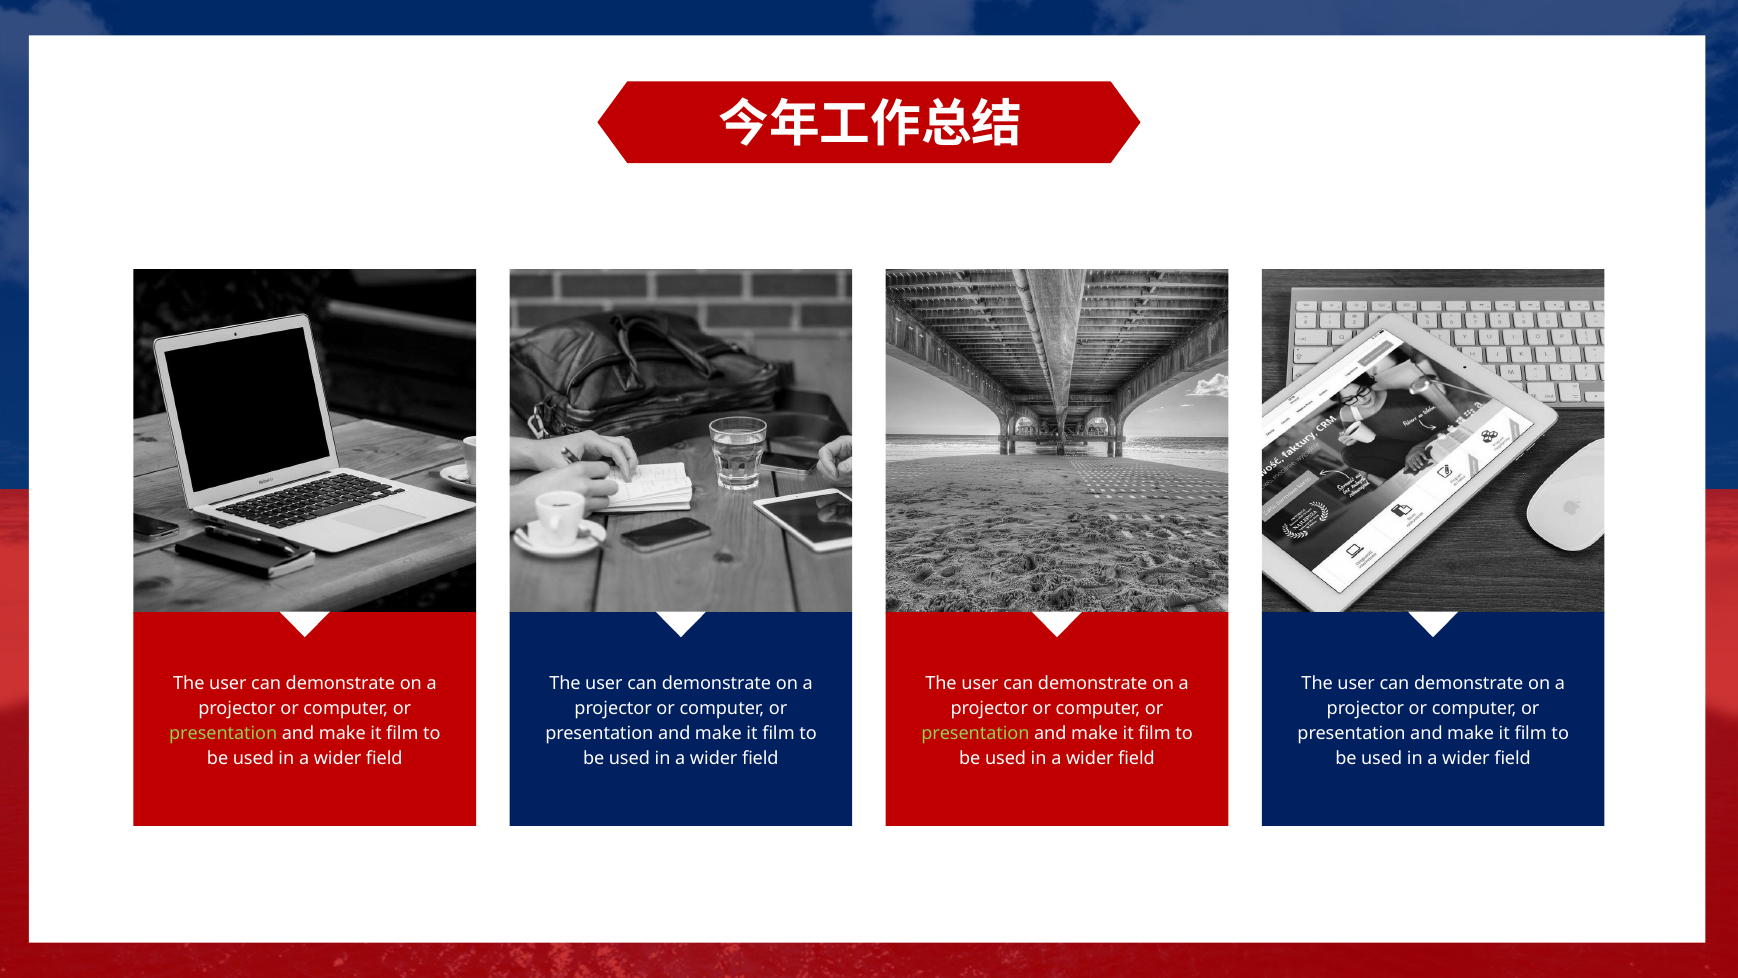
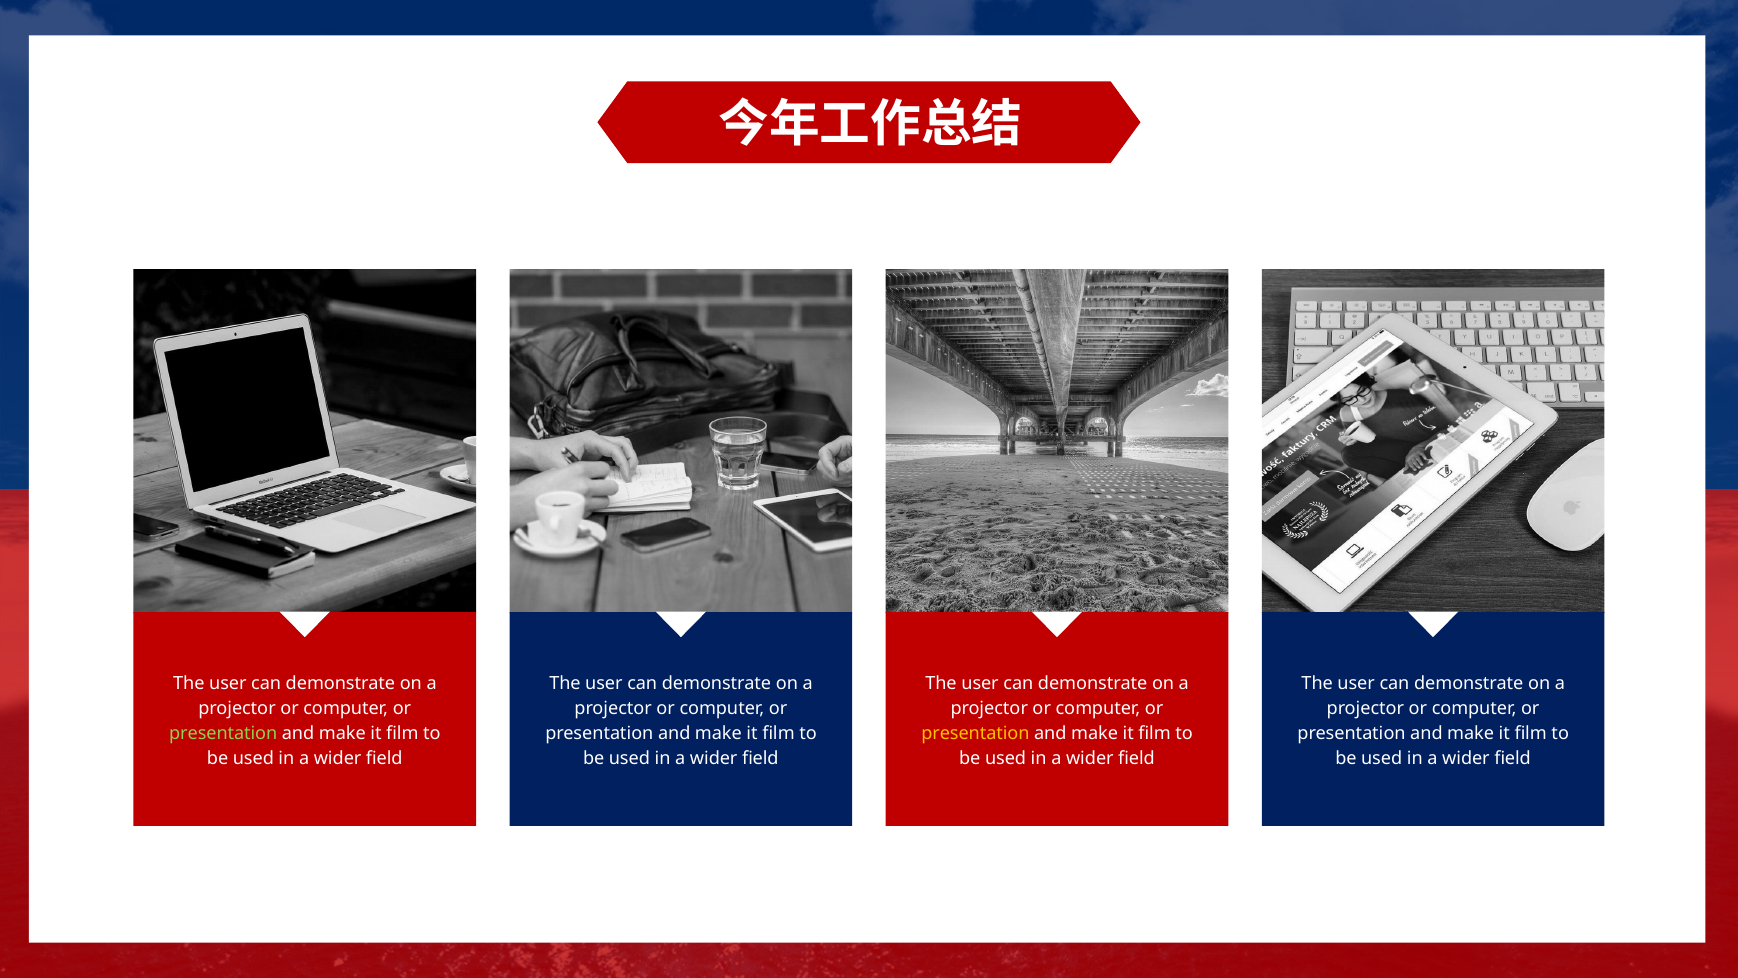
presentation at (975, 733) colour: light green -> yellow
